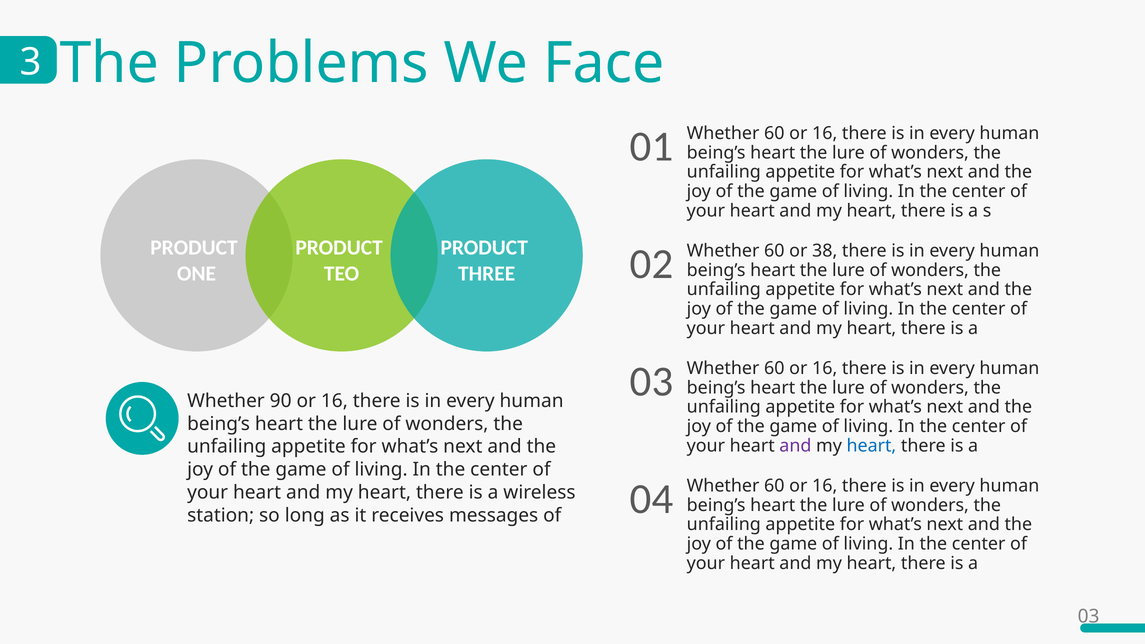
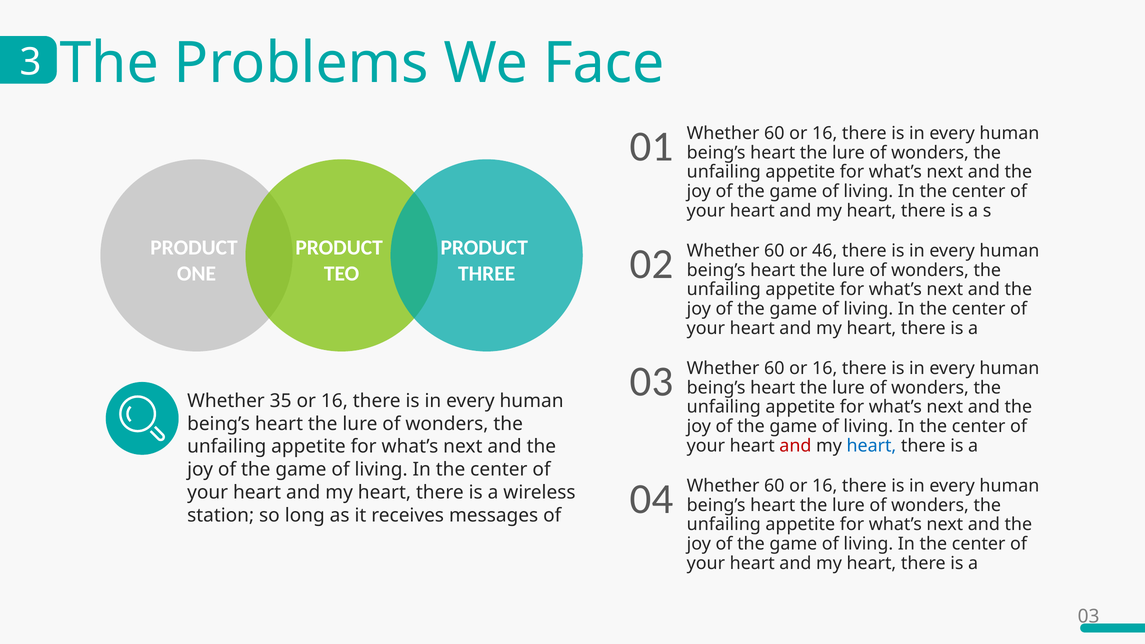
38: 38 -> 46
90: 90 -> 35
and at (795, 446) colour: purple -> red
